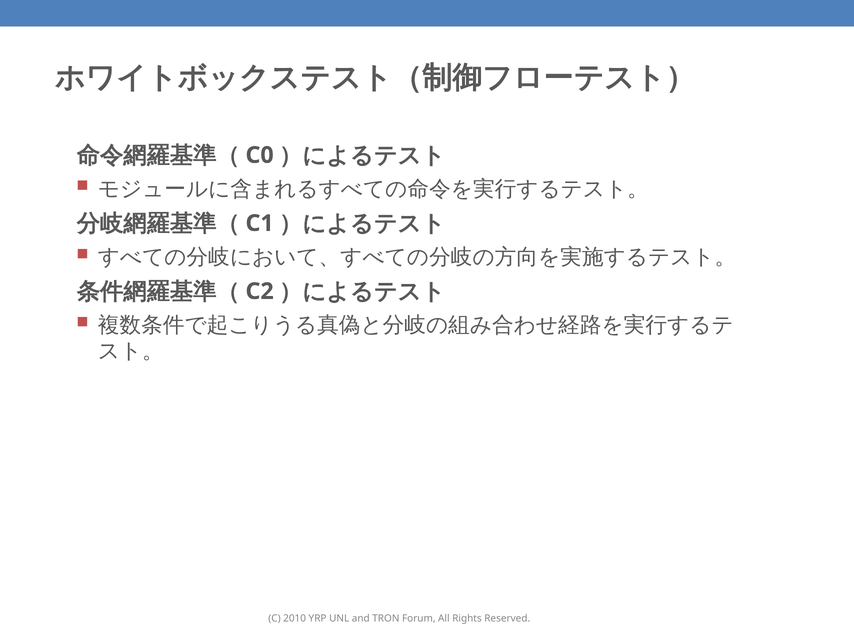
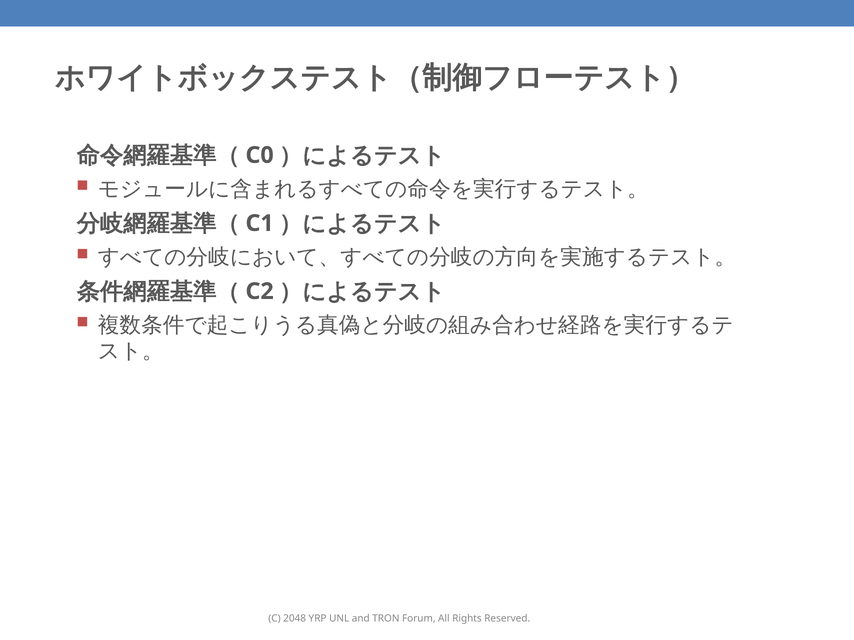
2010: 2010 -> 2048
